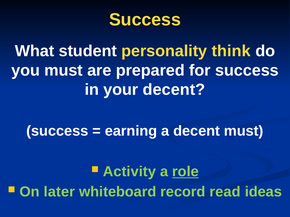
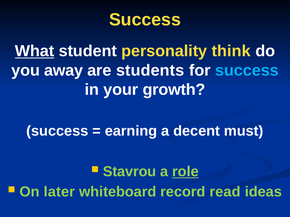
What underline: none -> present
you must: must -> away
prepared: prepared -> students
success at (247, 71) colour: white -> light blue
your decent: decent -> growth
Activity: Activity -> Stavrou
